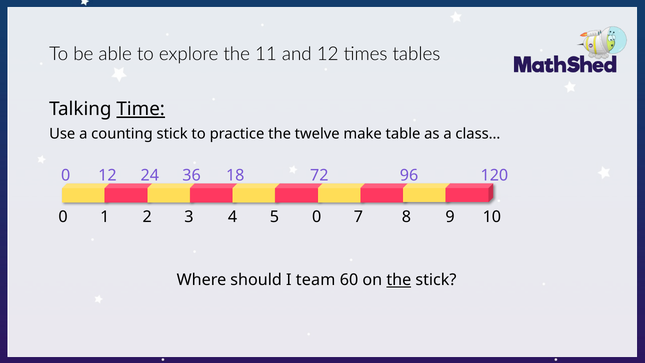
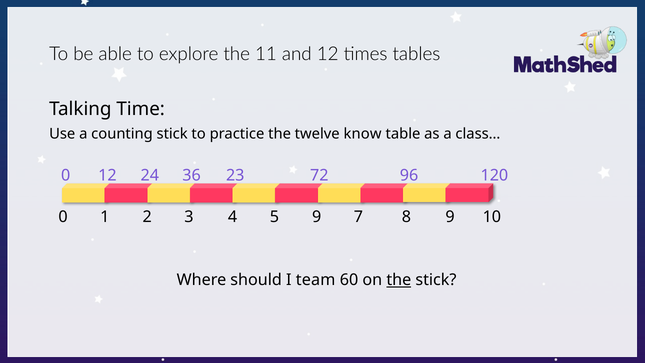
Time underline: present -> none
make: make -> know
18: 18 -> 23
5 0: 0 -> 9
